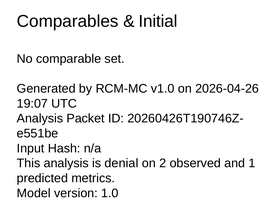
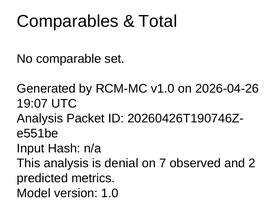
Initial: Initial -> Total
2: 2 -> 7
1: 1 -> 2
